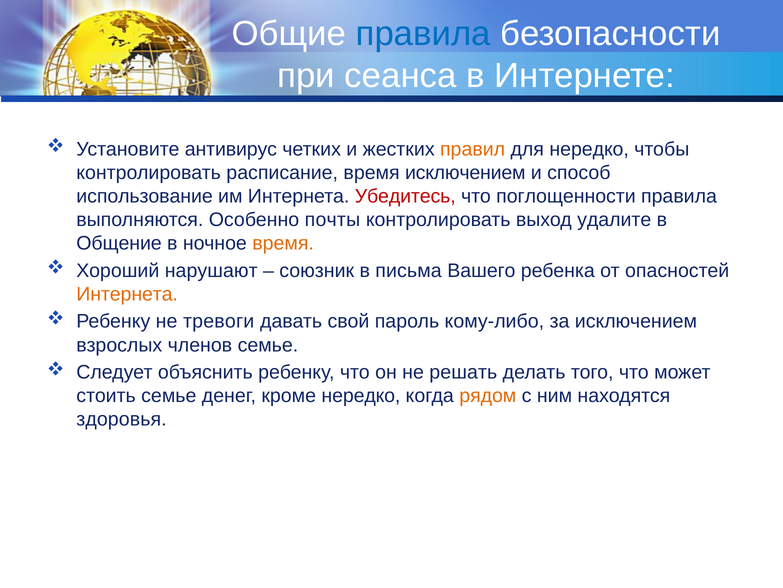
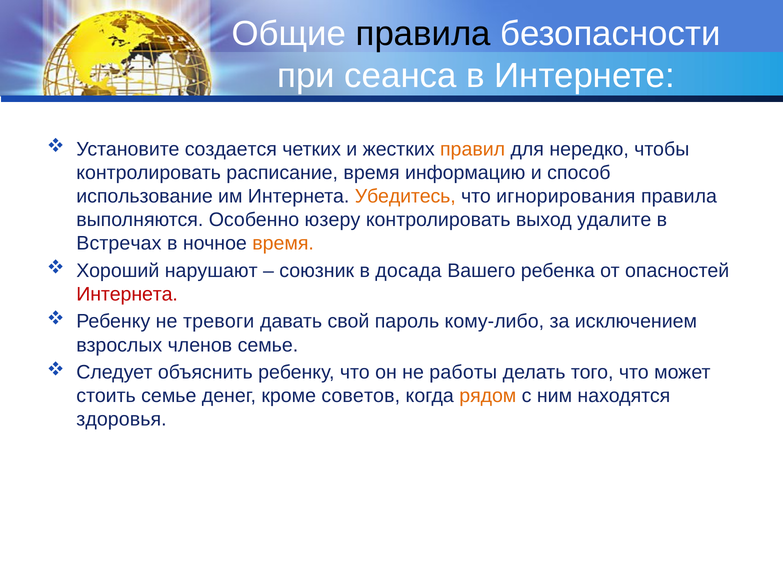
правила at (423, 34) colour: blue -> black
антивирус: антивирус -> создается
время исключением: исключением -> информацию
Убедитесь colour: red -> orange
поглощенности: поглощенности -> игнорирования
почты: почты -> юзеру
Общение: Общение -> Встречах
письма: письма -> досада
Интернета at (127, 294) colour: orange -> red
решать: решать -> работы
кроме нередко: нередко -> советов
